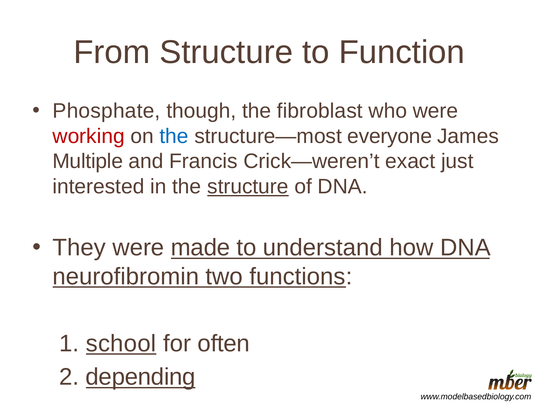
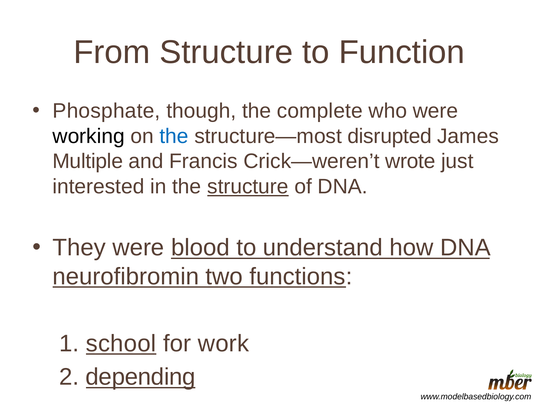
fibroblast: fibroblast -> complete
working colour: red -> black
everyone: everyone -> disrupted
exact: exact -> wrote
made: made -> blood
often: often -> work
